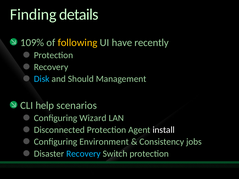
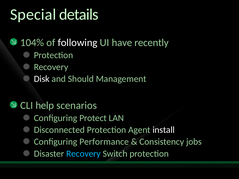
Finding: Finding -> Special
109%: 109% -> 104%
following colour: yellow -> white
Disk colour: light blue -> white
Wizard: Wizard -> Protect
Environment: Environment -> Performance
